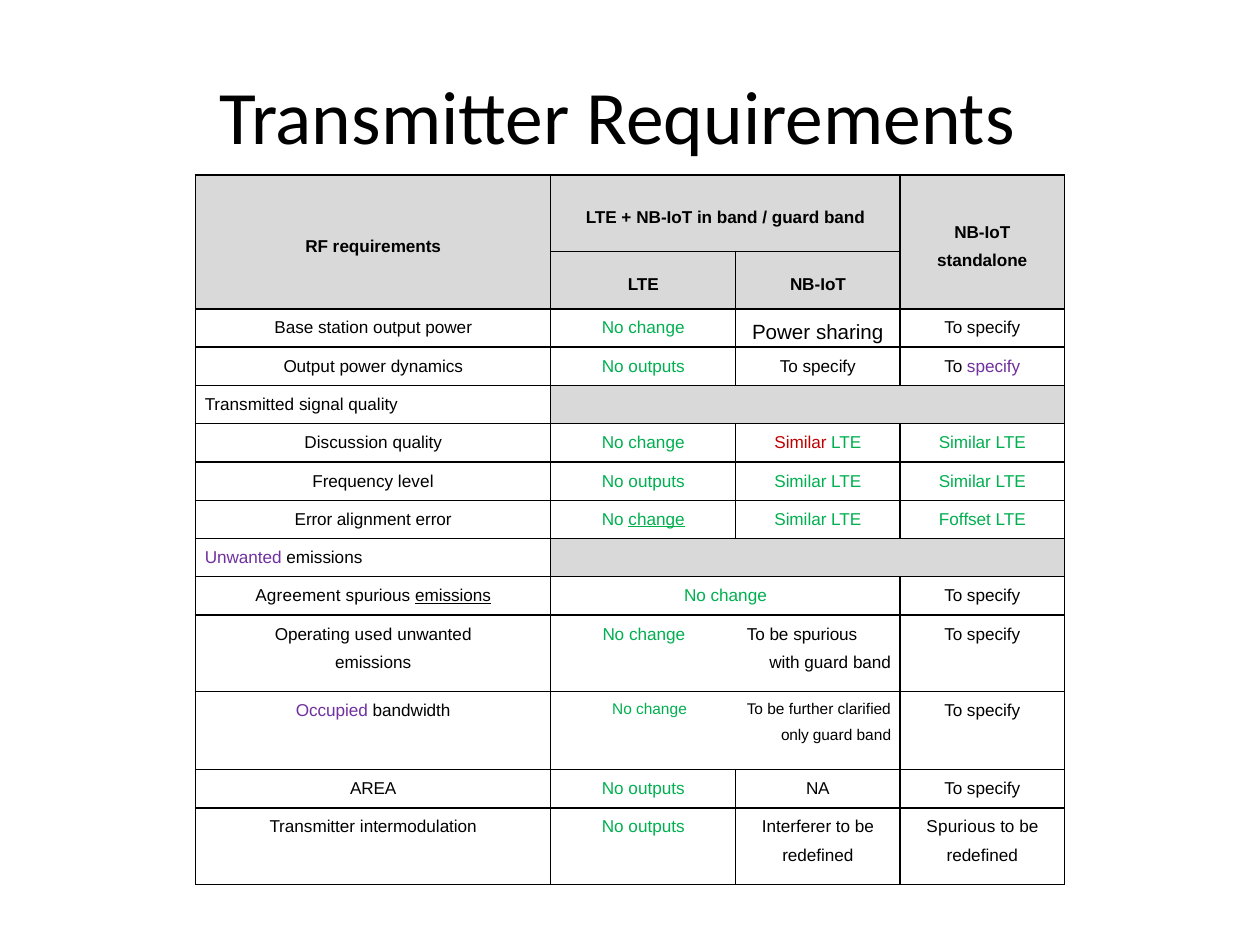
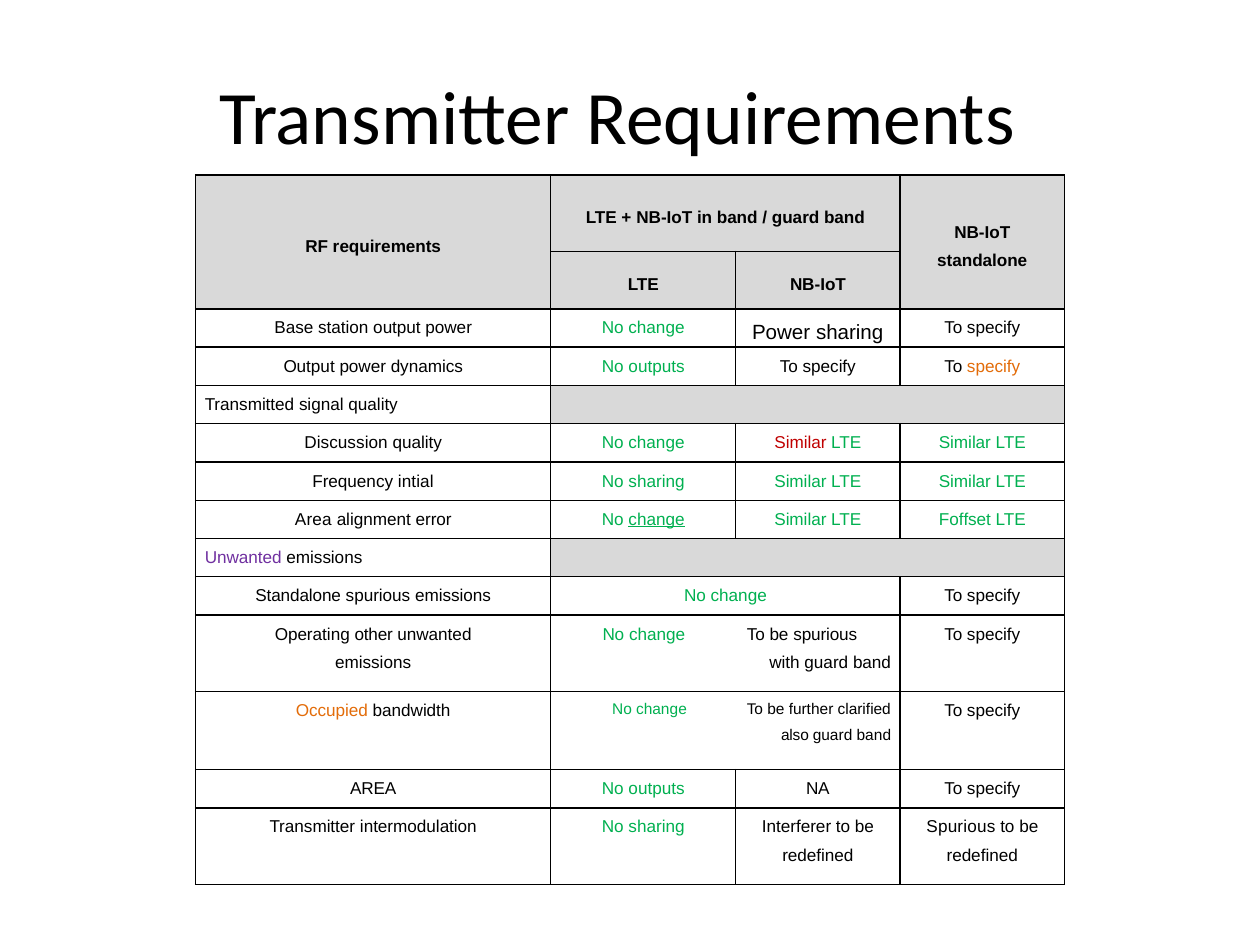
specify at (994, 367) colour: purple -> orange
level: level -> intial
outputs at (657, 481): outputs -> sharing
Error at (314, 520): Error -> Area
Agreement at (298, 596): Agreement -> Standalone
emissions at (453, 596) underline: present -> none
used: used -> other
Occupied colour: purple -> orange
only: only -> also
intermodulation No outputs: outputs -> sharing
